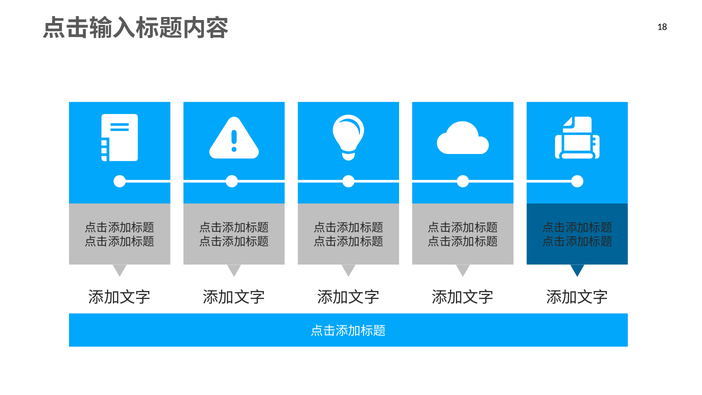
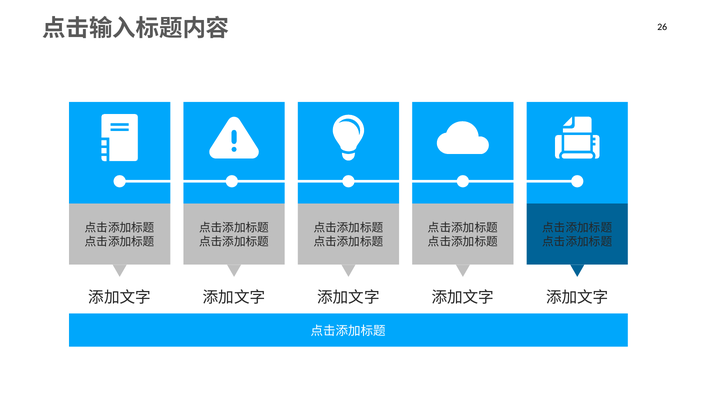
18: 18 -> 26
